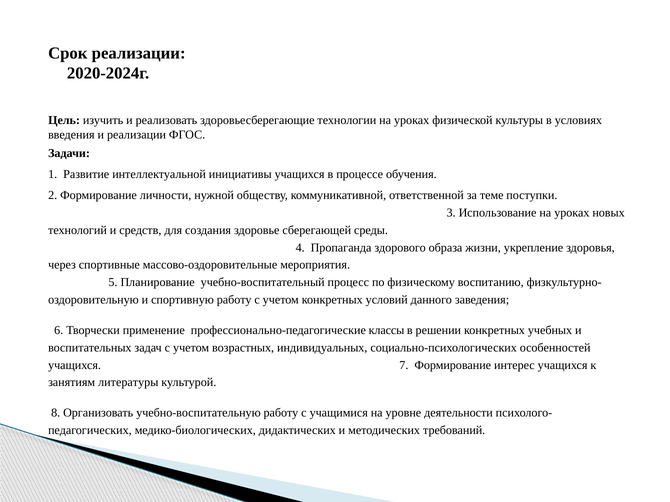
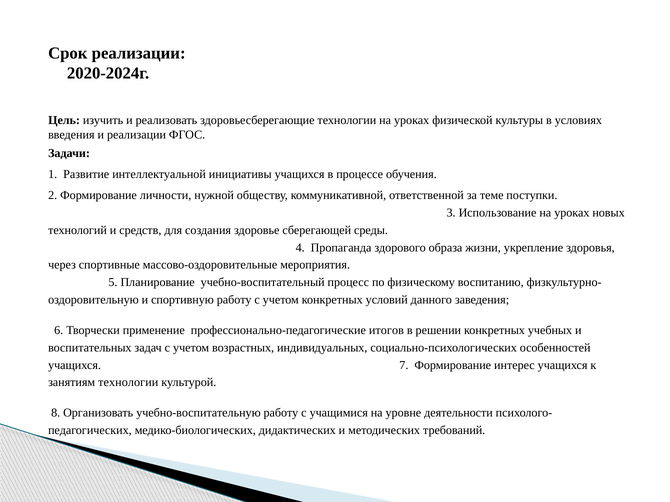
классы: классы -> итогов
занятиям литературы: литературы -> технологии
